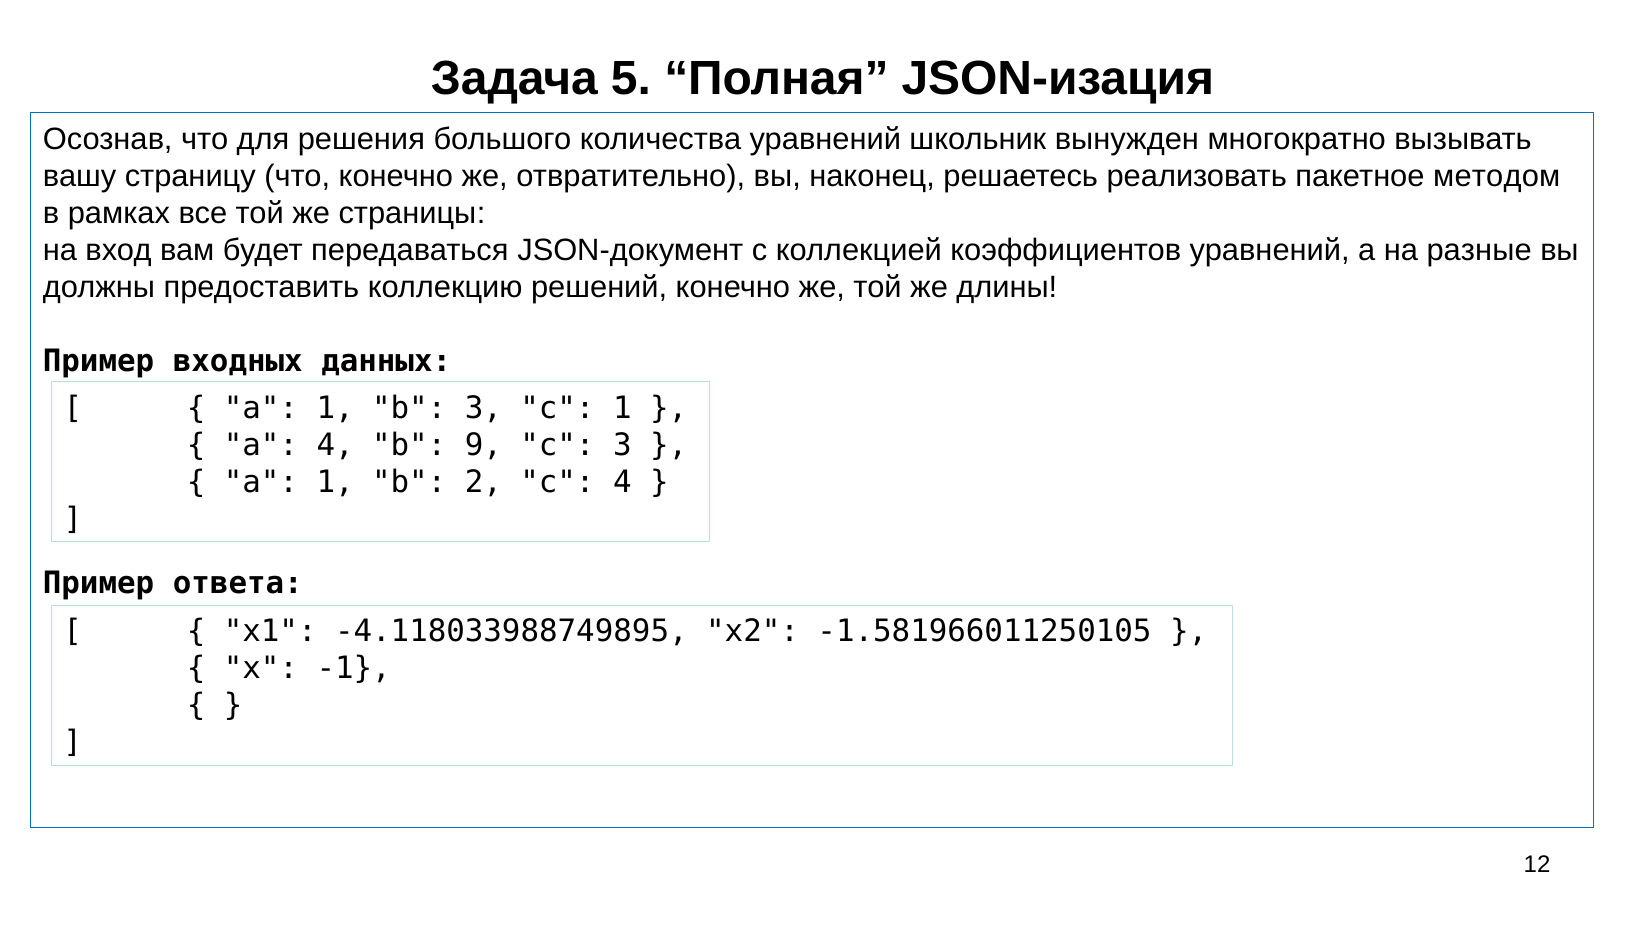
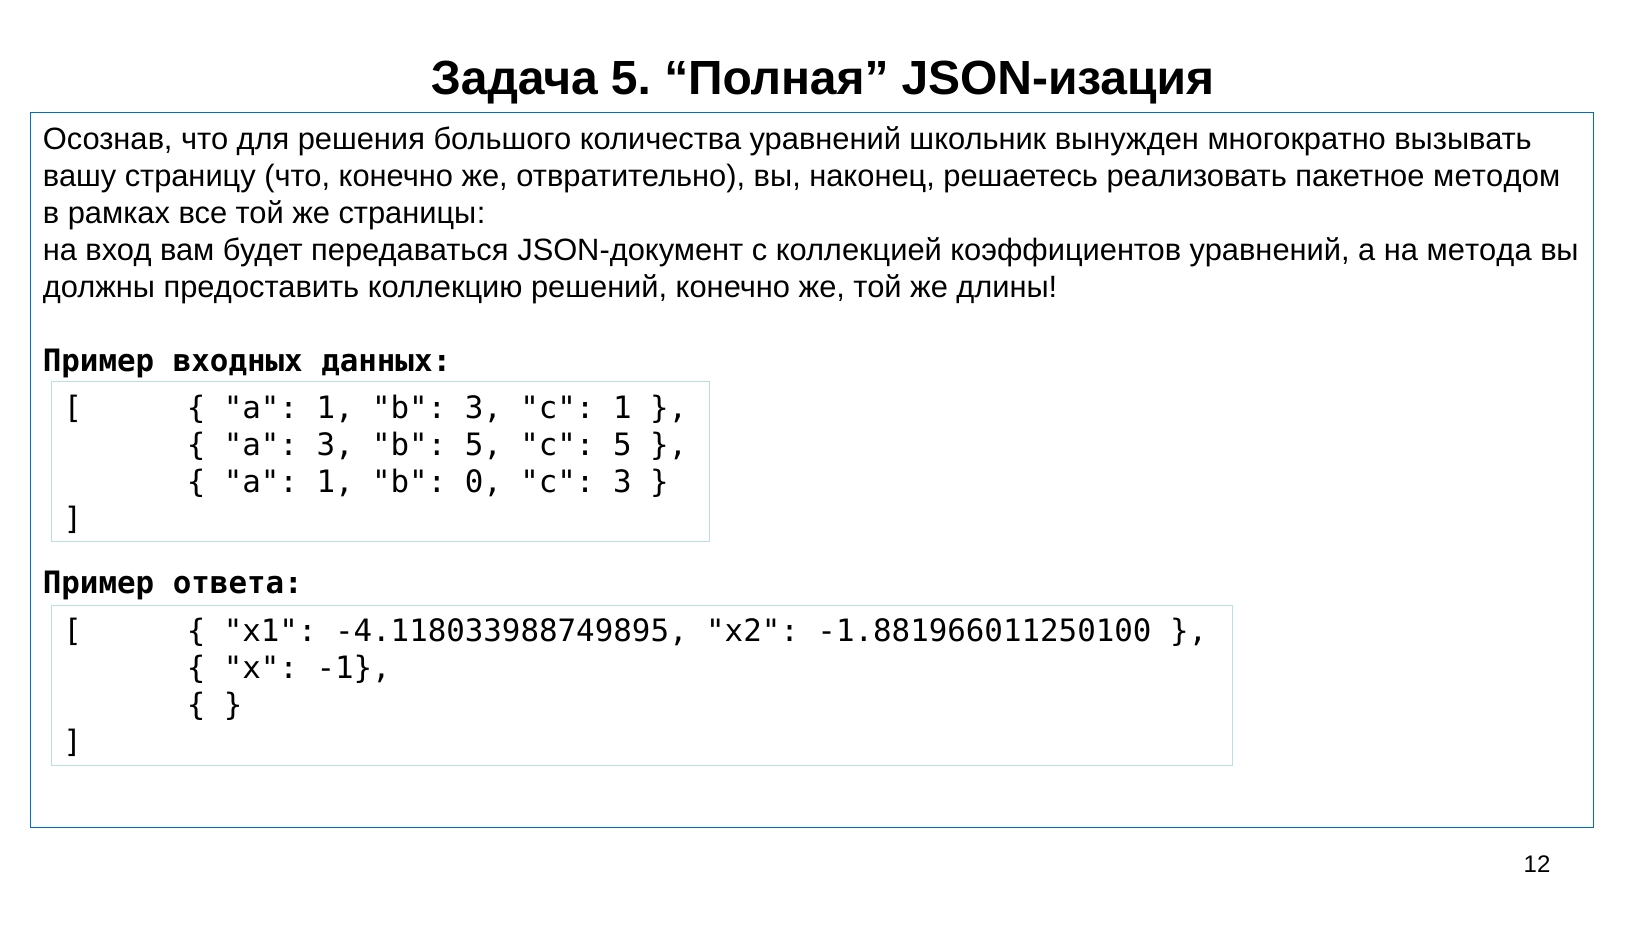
разные: разные -> метода
a 4: 4 -> 3
b 9: 9 -> 5
c 3: 3 -> 5
2: 2 -> 0
c 4: 4 -> 3
-1.581966011250105: -1.581966011250105 -> -1.881966011250100
